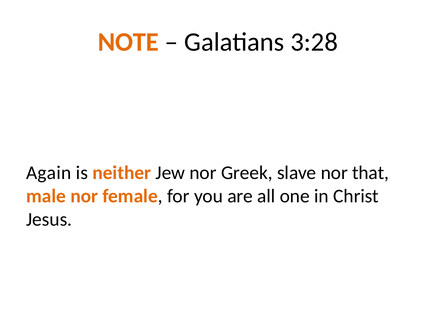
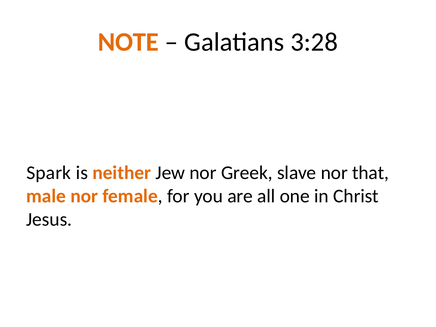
Again: Again -> Spark
